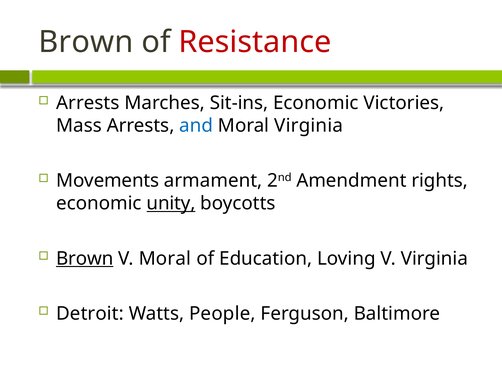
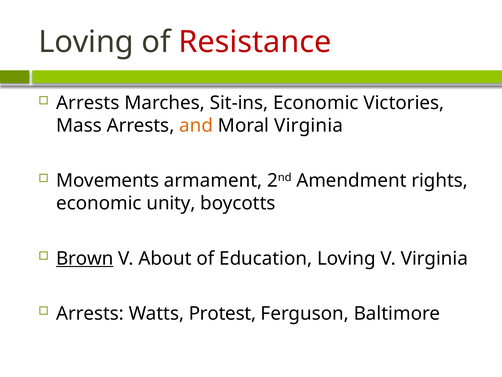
Brown at (86, 42): Brown -> Loving
and colour: blue -> orange
unity underline: present -> none
V Moral: Moral -> About
Detroit at (90, 313): Detroit -> Arrests
People: People -> Protest
